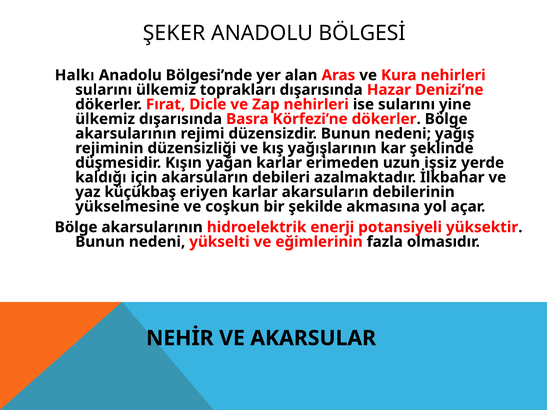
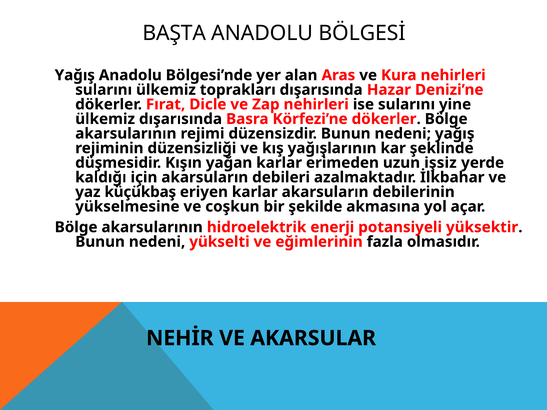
ŞEKER: ŞEKER -> BAŞTA
Halkı at (75, 75): Halkı -> Yağış
